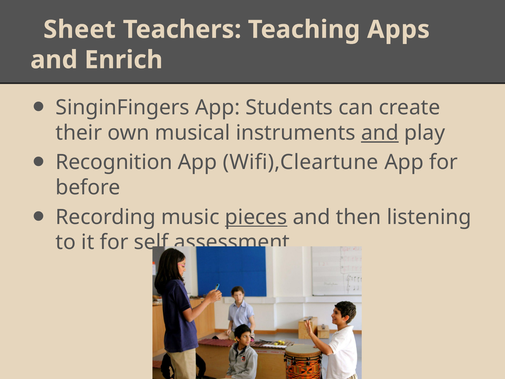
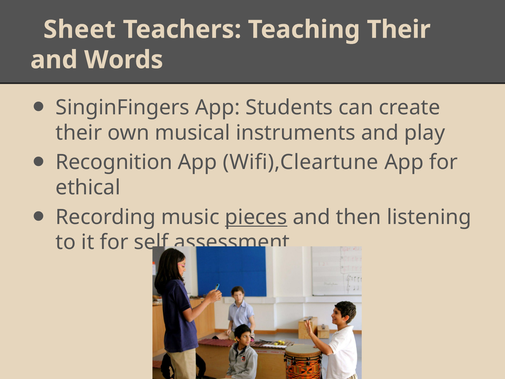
Teaching Apps: Apps -> Their
Enrich: Enrich -> Words
and at (380, 133) underline: present -> none
before: before -> ethical
